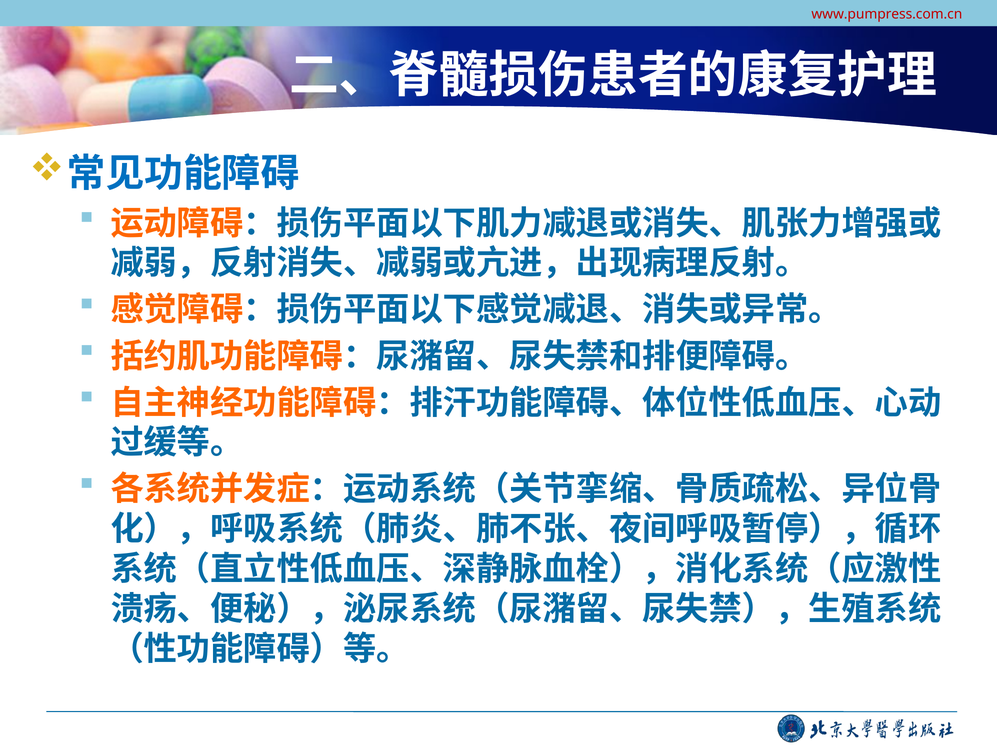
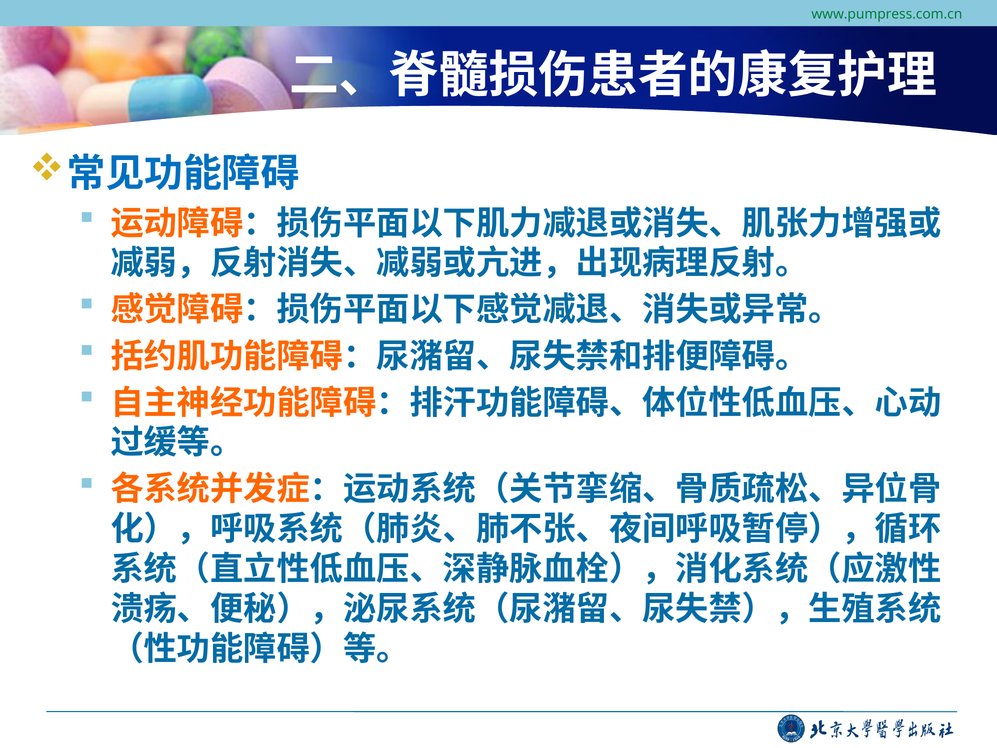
www.pumpress.com.cn colour: red -> green
